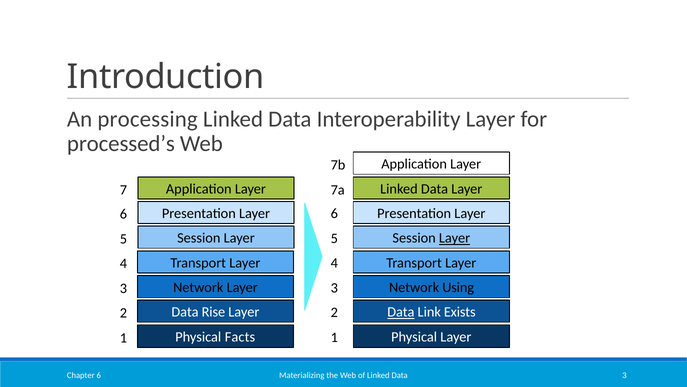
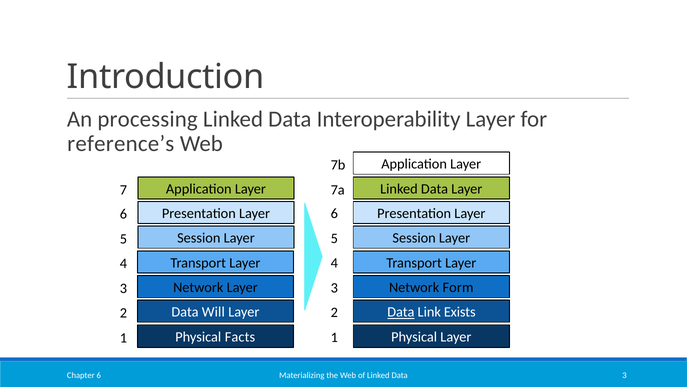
processed’s: processed’s -> reference’s
Layer at (455, 238) underline: present -> none
Using: Using -> Form
Rise: Rise -> Will
